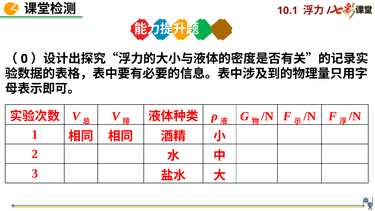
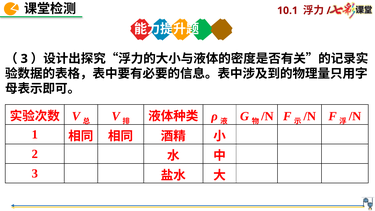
0 at (24, 59): 0 -> 3
